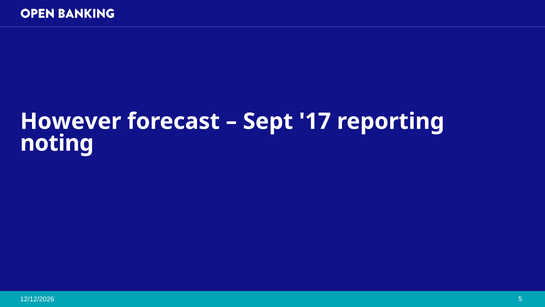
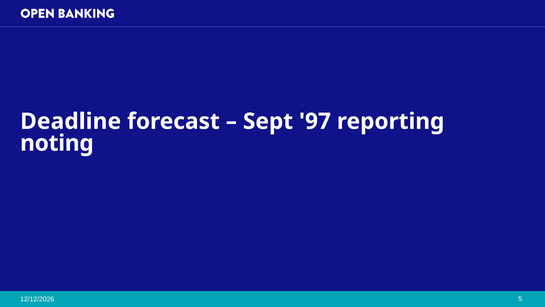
However: However -> Deadline
17: 17 -> 97
